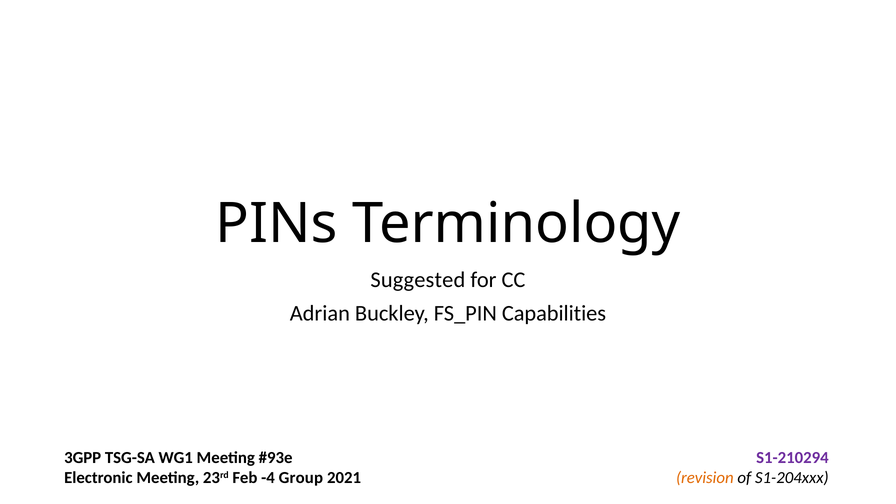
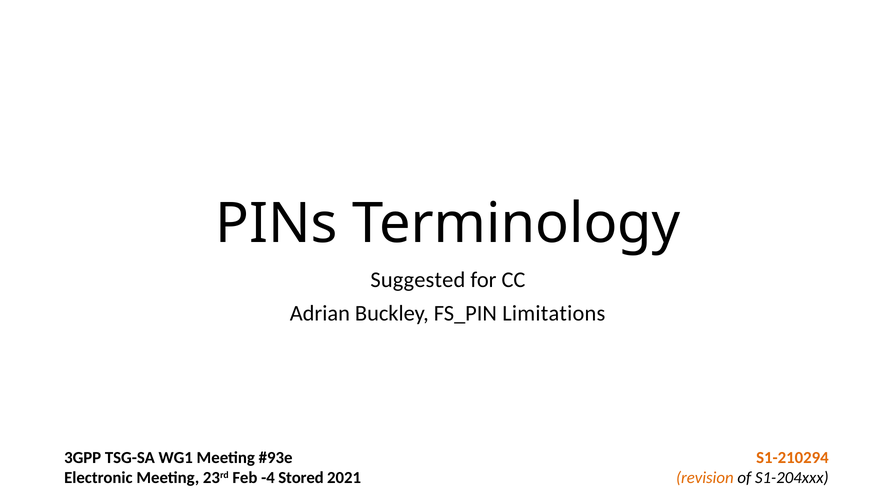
Capabilities: Capabilities -> Limitations
S1-210294 colour: purple -> orange
Group: Group -> Stored
